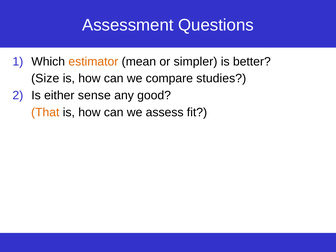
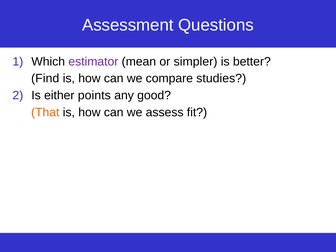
estimator colour: orange -> purple
Size: Size -> Find
sense: sense -> points
